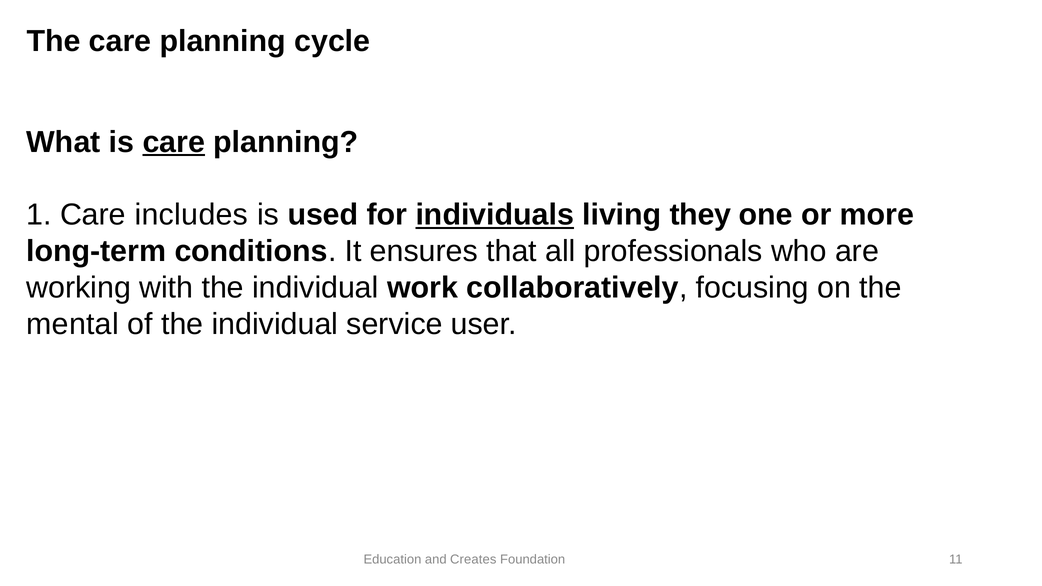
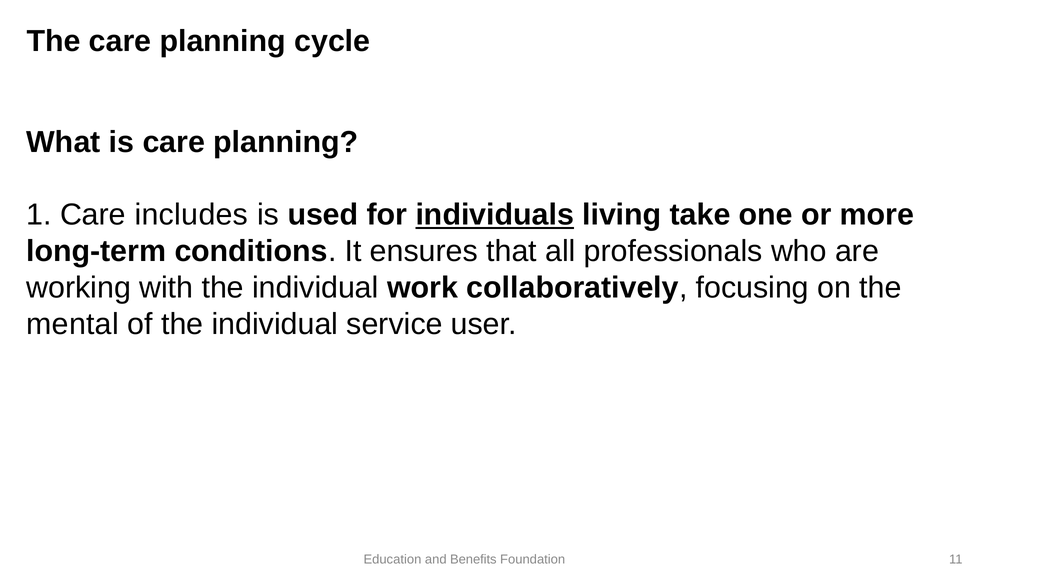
care at (174, 142) underline: present -> none
they: they -> take
Creates: Creates -> Benefits
